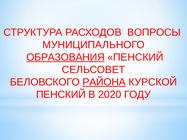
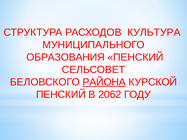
ВОПРОСЫ: ВОПРОСЫ -> КУЛЬТУРА
ОБРАЗОВАНИЯ underline: present -> none
2020: 2020 -> 2062
